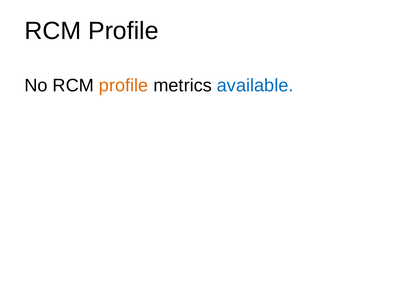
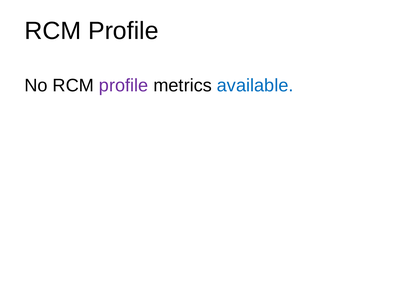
profile at (124, 86) colour: orange -> purple
